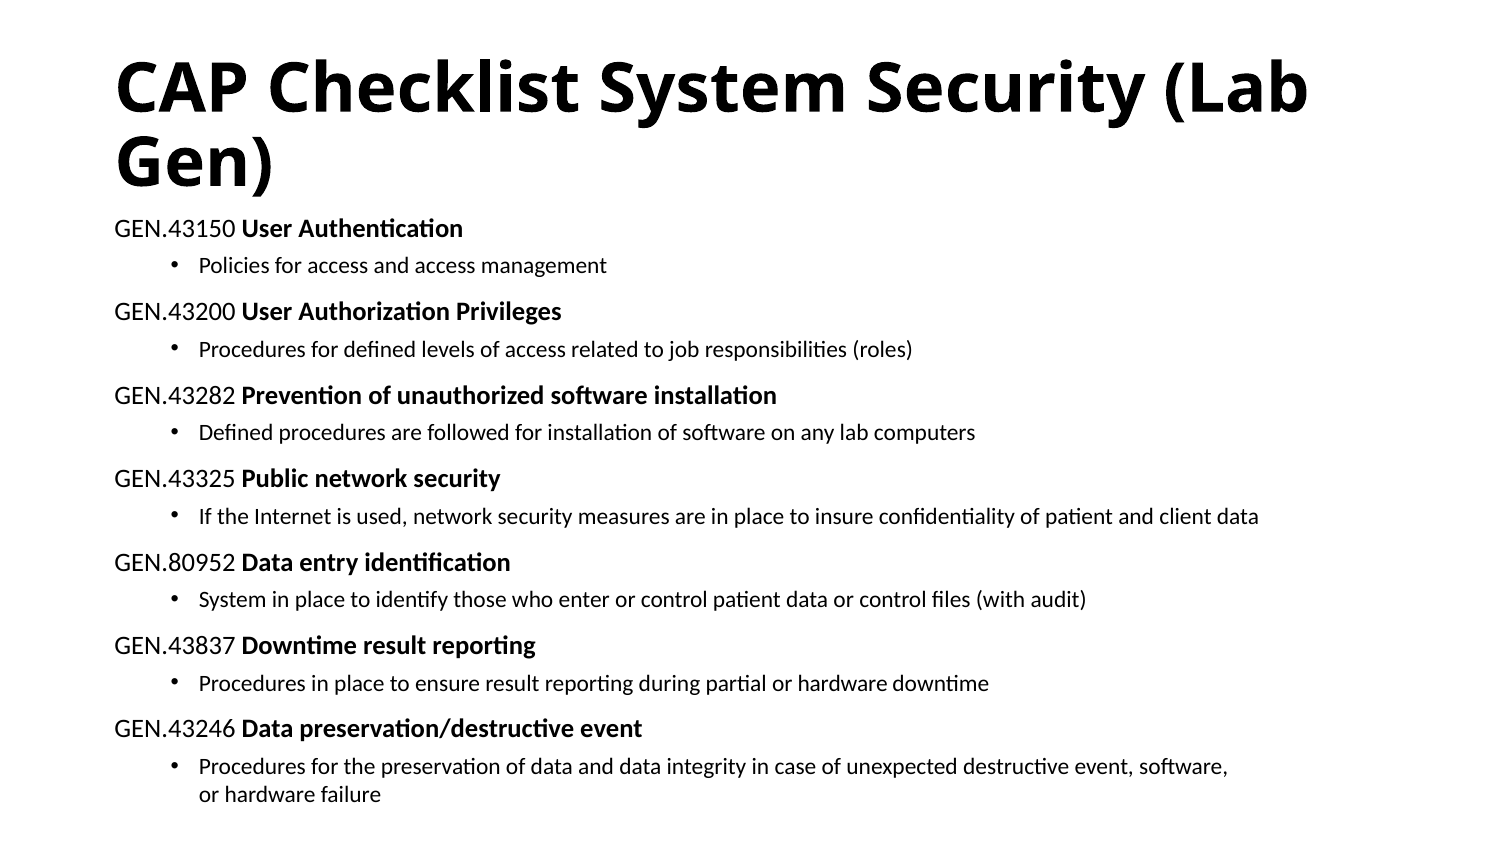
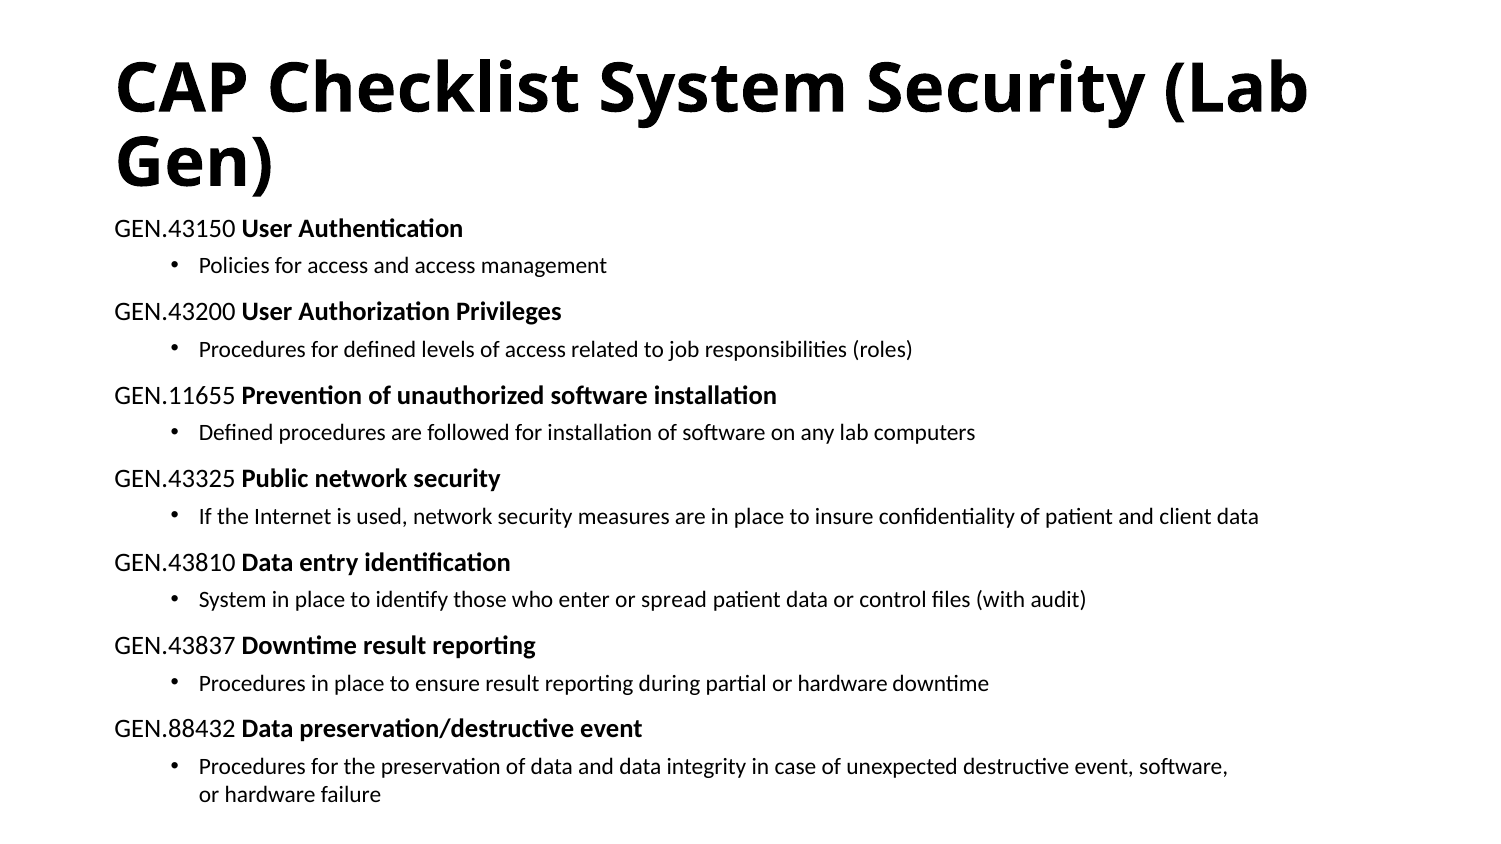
GEN.43282: GEN.43282 -> GEN.11655
GEN.80952: GEN.80952 -> GEN.43810
enter or control: control -> spread
GEN.43246: GEN.43246 -> GEN.88432
